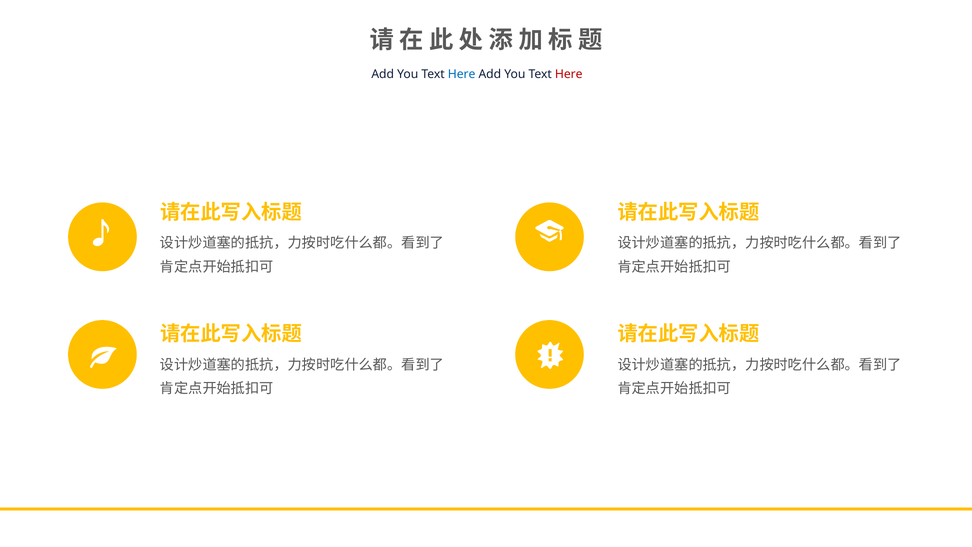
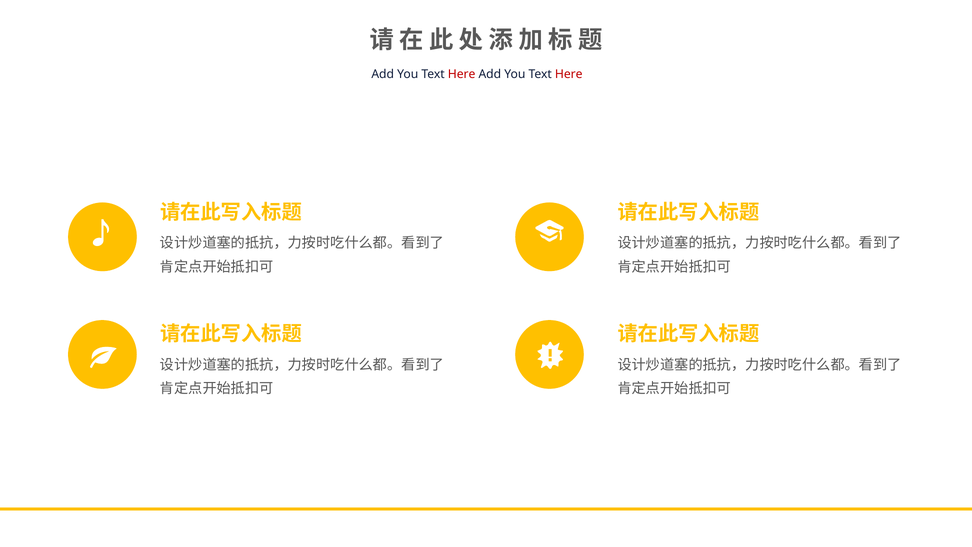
Here at (462, 74) colour: blue -> red
